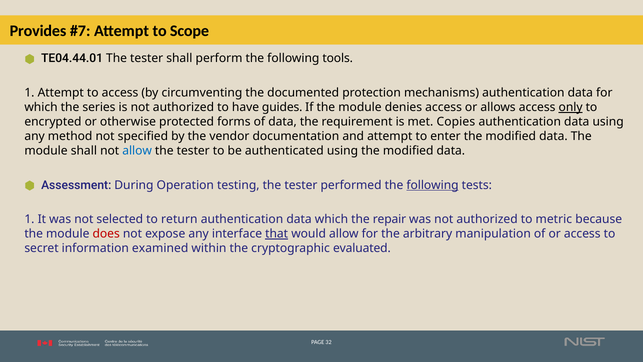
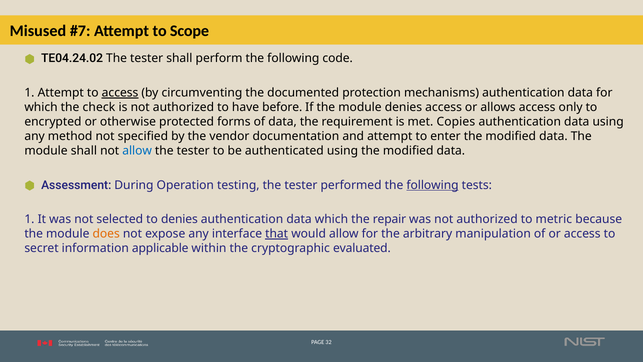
Provides: Provides -> Misused
TE04.44.01: TE04.44.01 -> TE04.24.02
tools: tools -> code
access at (120, 93) underline: none -> present
series: series -> check
guides: guides -> before
only underline: present -> none
to return: return -> denies
does colour: red -> orange
examined: examined -> applicable
